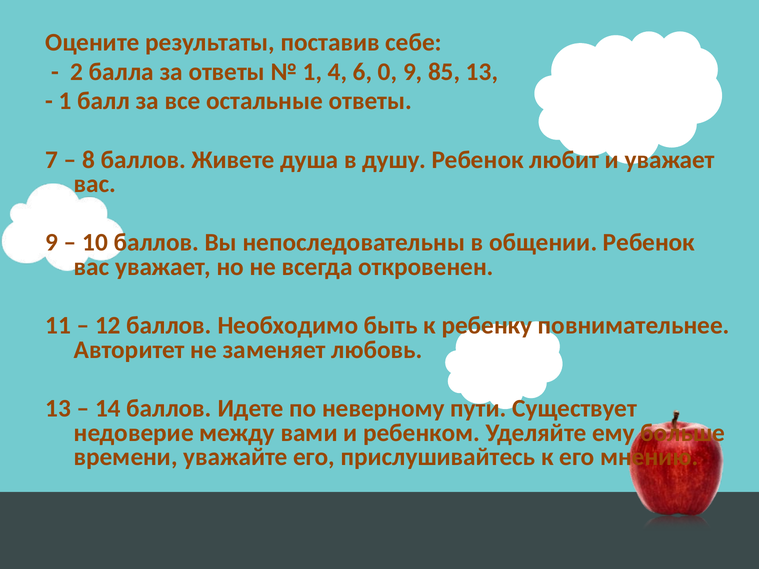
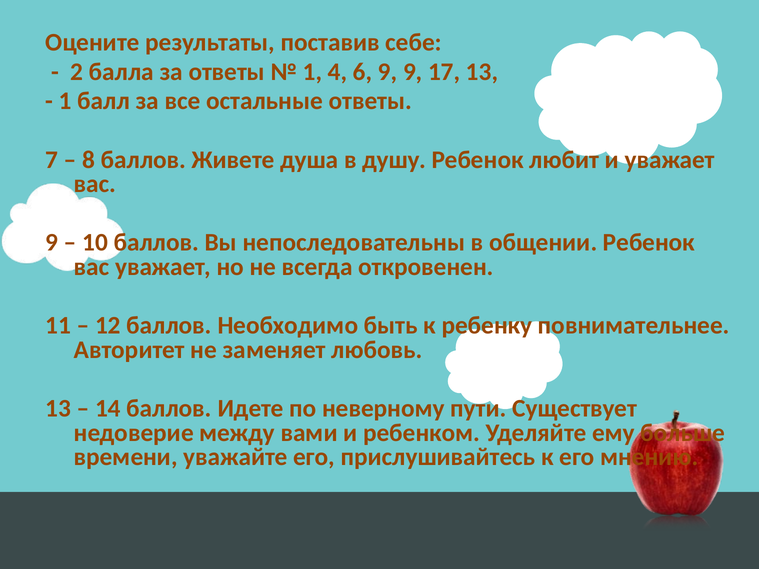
6 0: 0 -> 9
85: 85 -> 17
